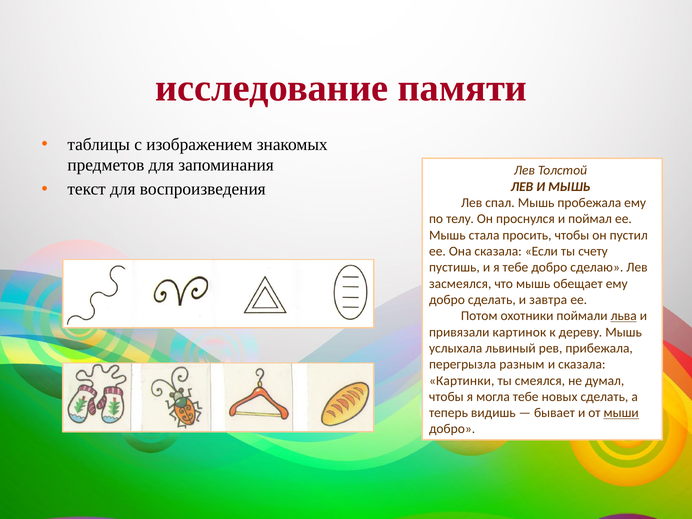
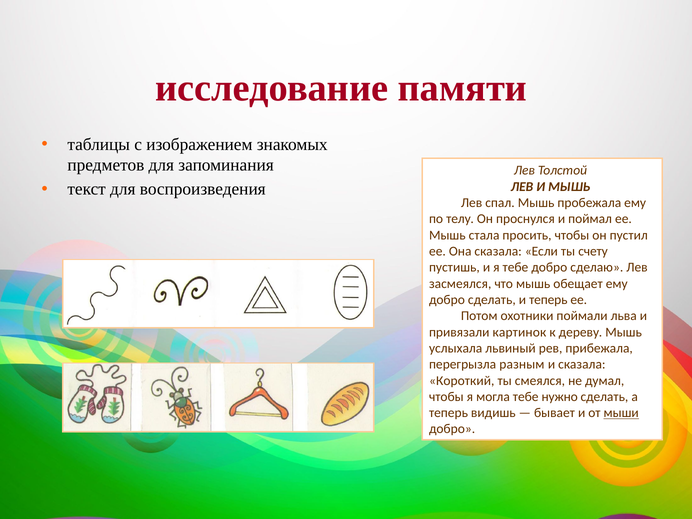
и завтра: завтра -> теперь
льва underline: present -> none
Картинки: Картинки -> Короткий
новых: новых -> нужно
